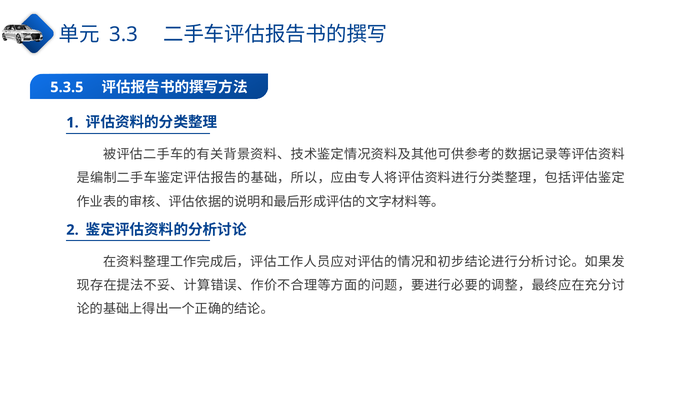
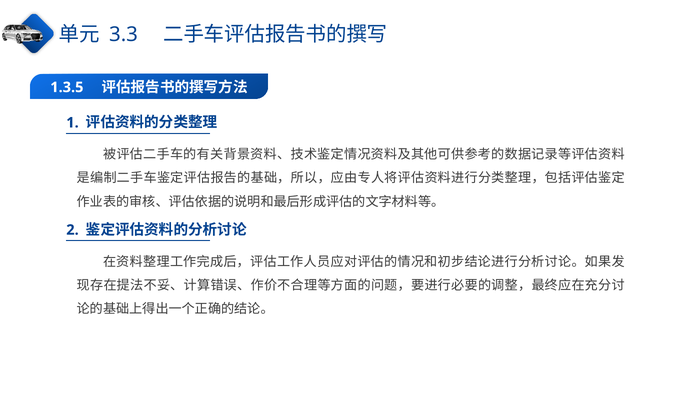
5.3.5: 5.3.5 -> 1.3.5
